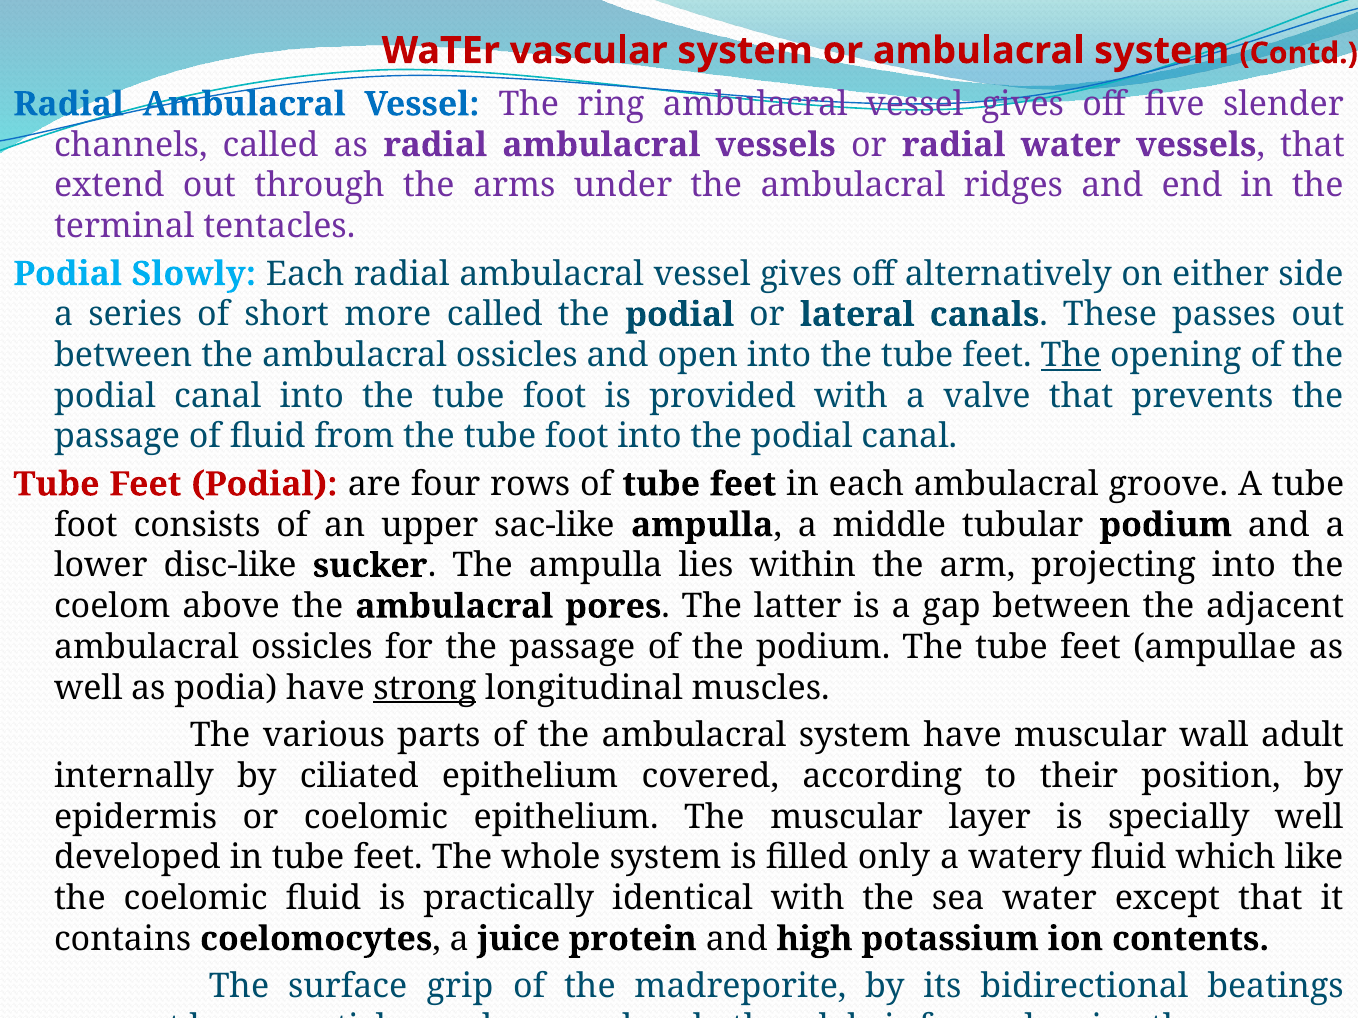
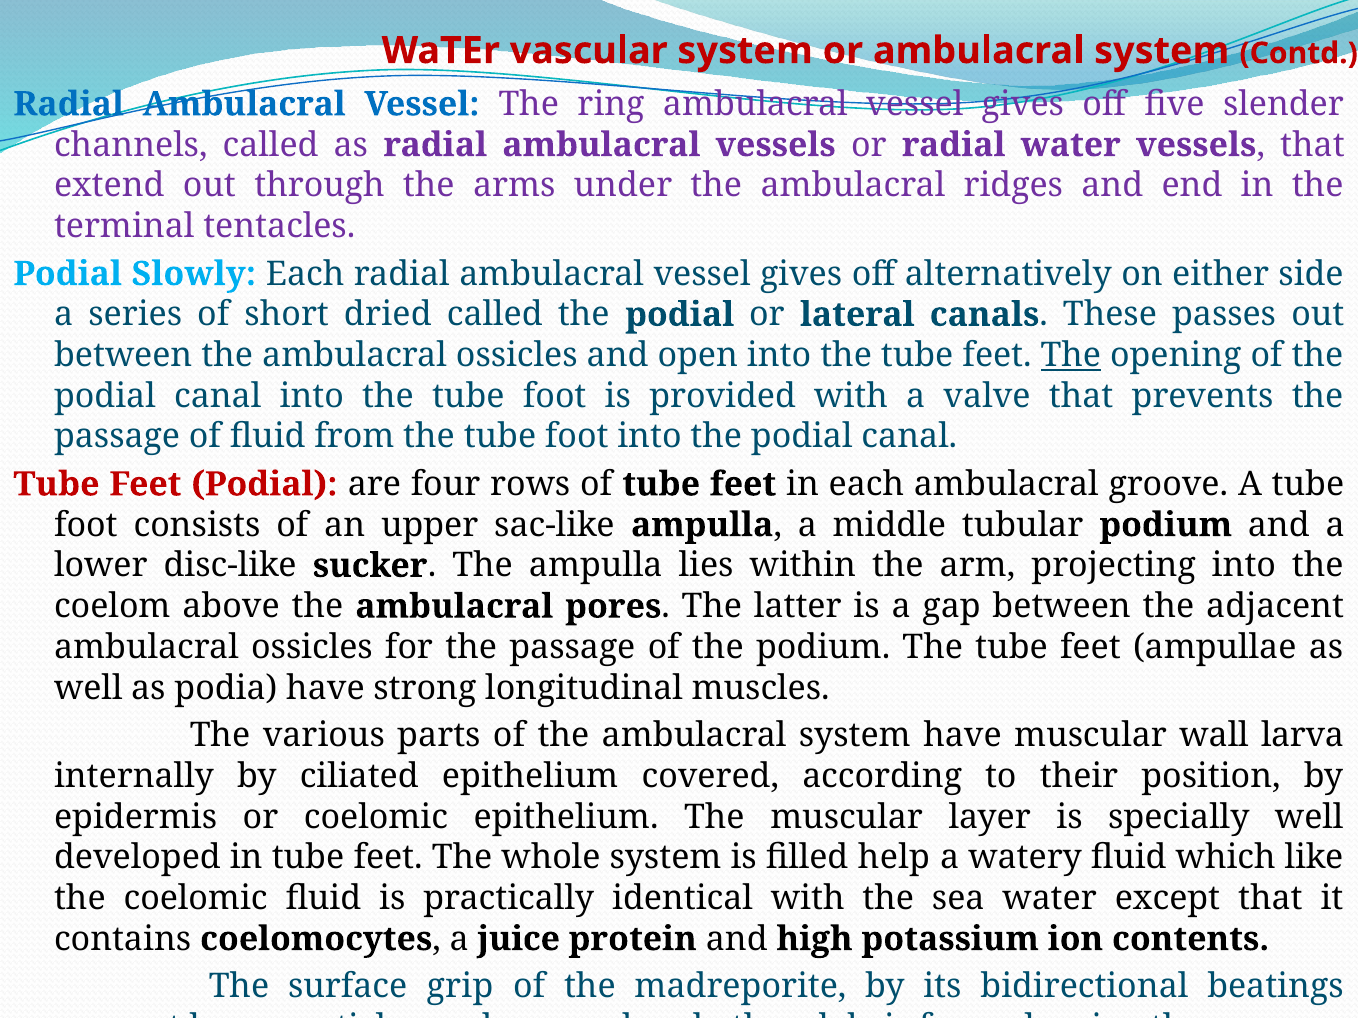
more: more -> dried
strong underline: present -> none
adult: adult -> larva
only: only -> help
